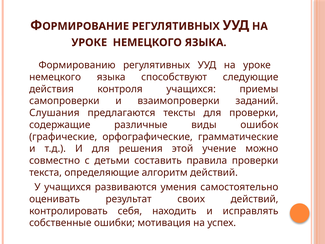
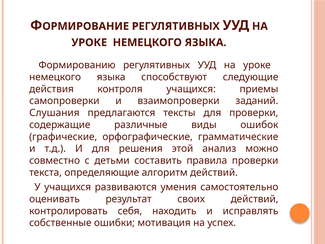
учение: учение -> анализ
